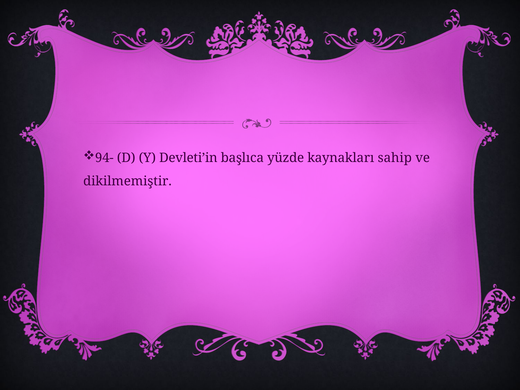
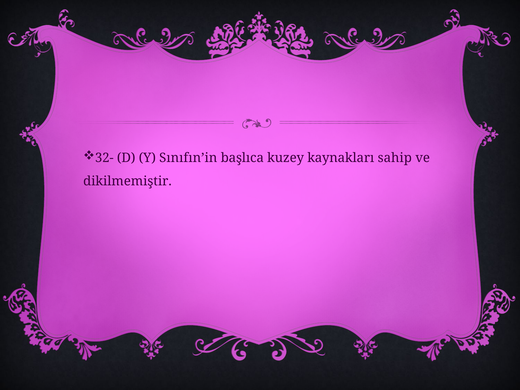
94-: 94- -> 32-
Devleti’in: Devleti’in -> Sınıfın’in
yüzde: yüzde -> kuzey
